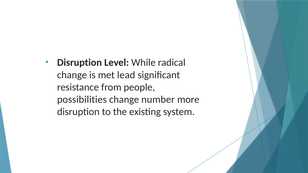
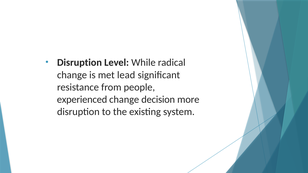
possibilities: possibilities -> experienced
number: number -> decision
